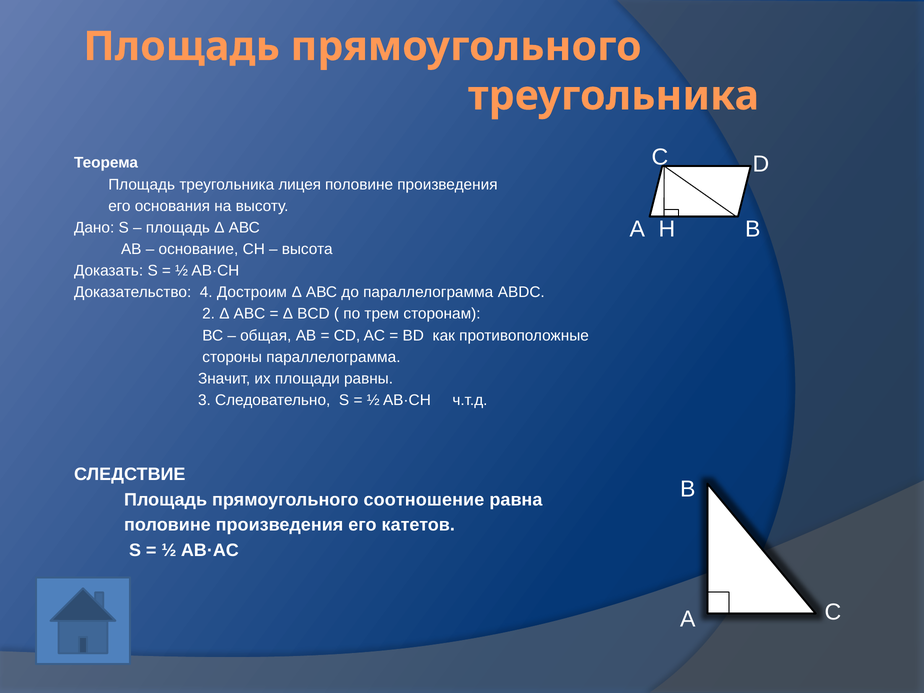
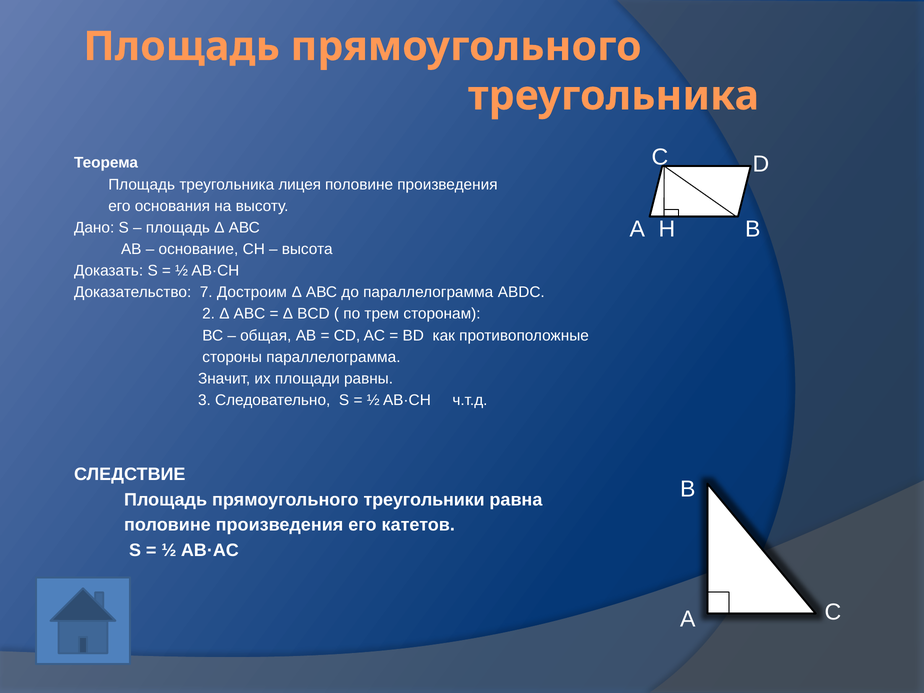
4: 4 -> 7
соотношение: соотношение -> треугольники
